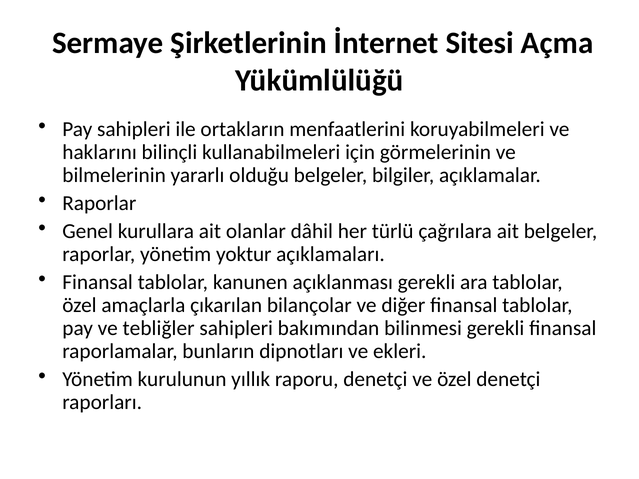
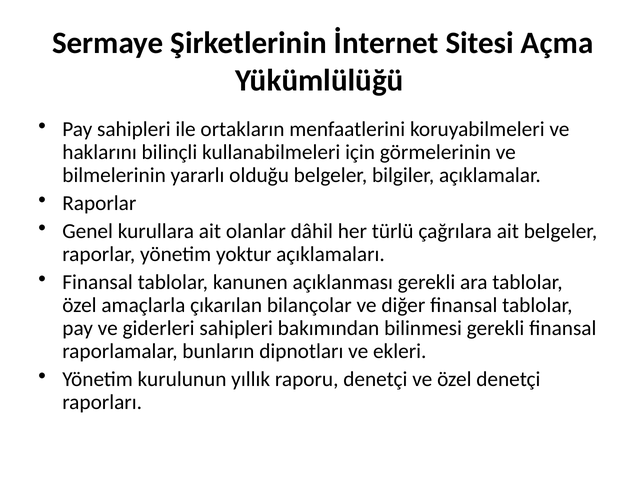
tebliğler: tebliğler -> giderleri
